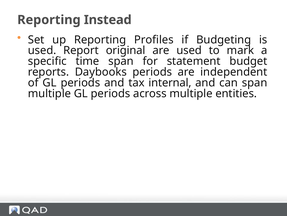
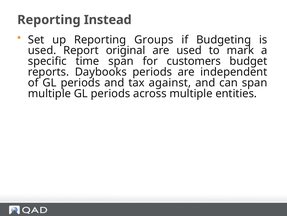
Profiles: Profiles -> Groups
statement: statement -> customers
internal: internal -> against
